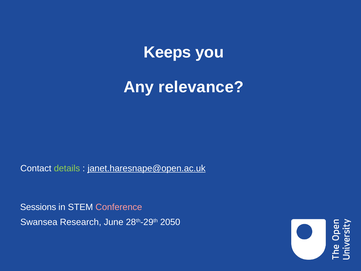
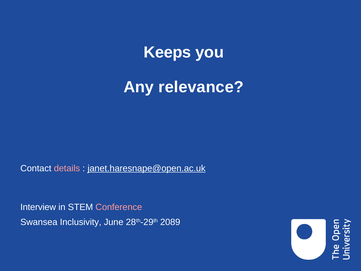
details colour: light green -> pink
Sessions: Sessions -> Interview
Research: Research -> Inclusivity
2050: 2050 -> 2089
